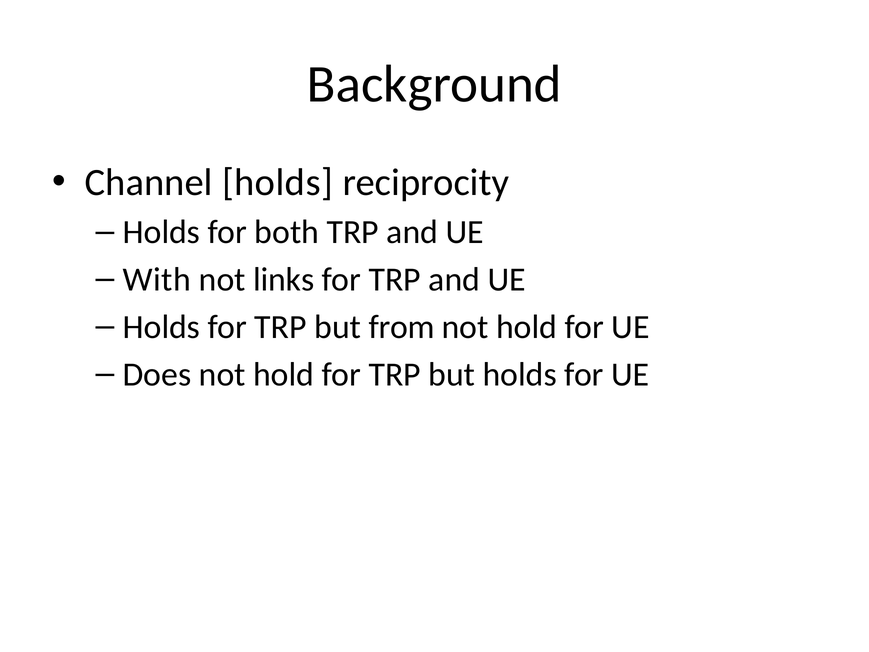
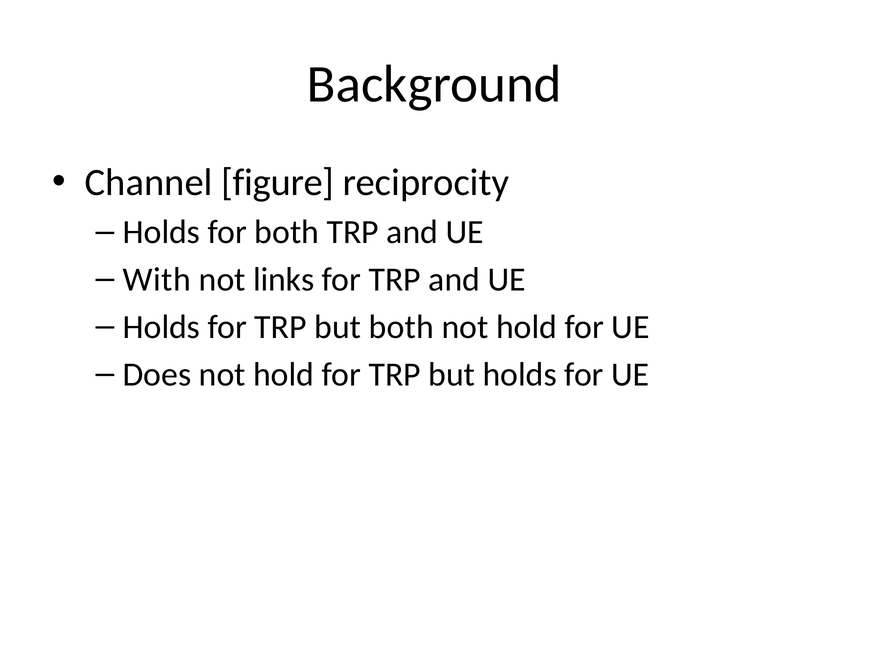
Channel holds: holds -> figure
but from: from -> both
